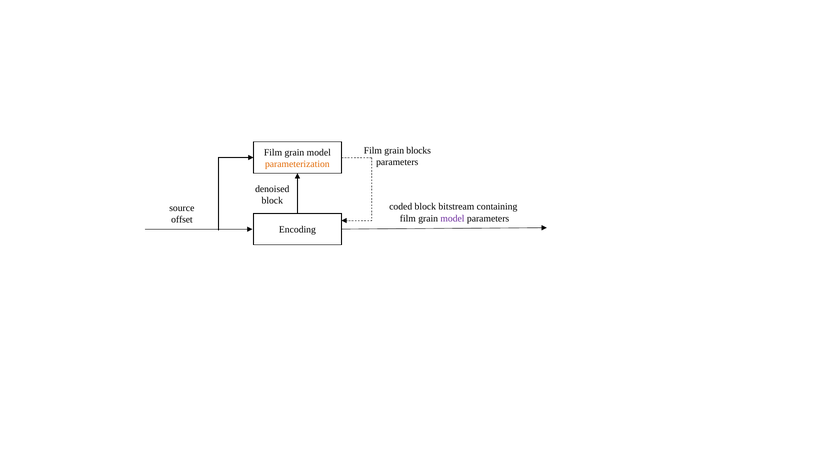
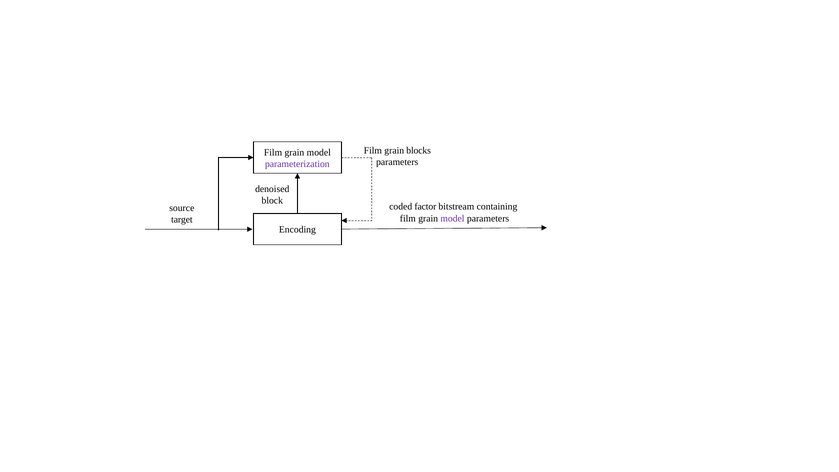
parameterization colour: orange -> purple
coded block: block -> factor
offset: offset -> target
